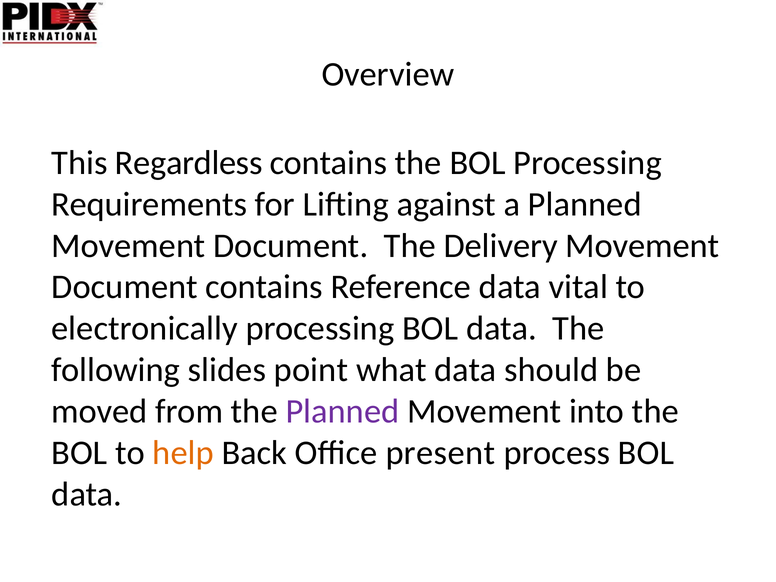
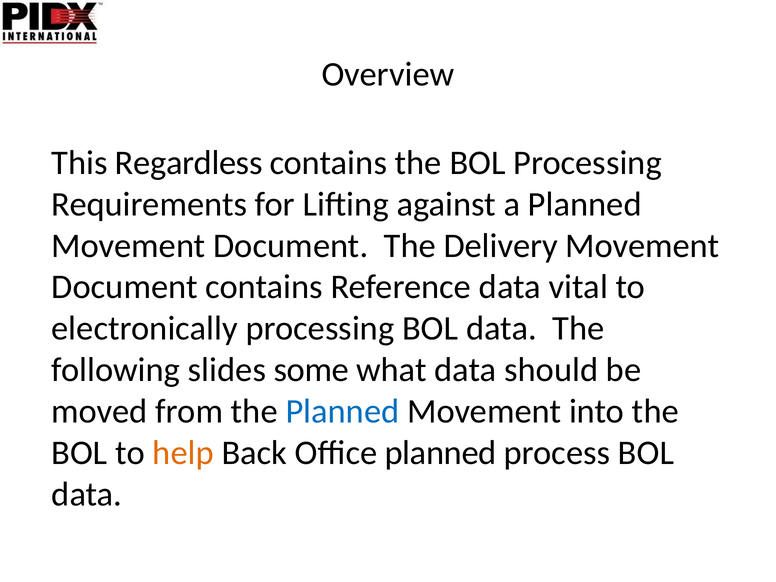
point: point -> some
Planned at (342, 411) colour: purple -> blue
Office present: present -> planned
